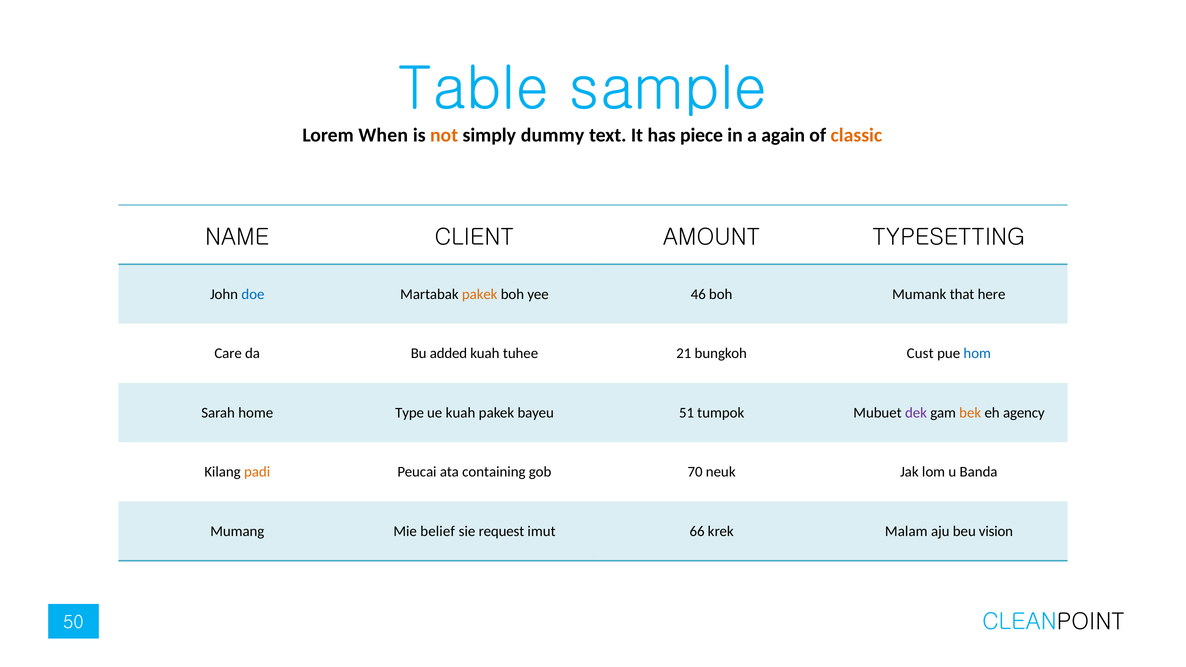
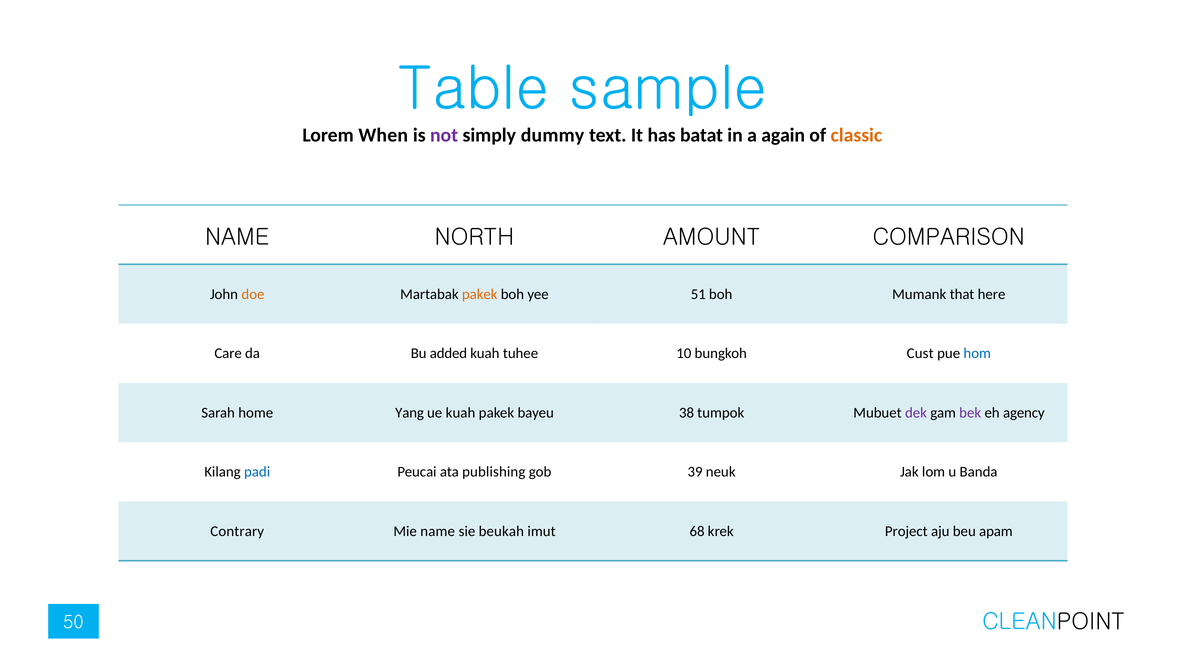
not colour: orange -> purple
piece: piece -> batat
CLIENT: CLIENT -> NORTH
TYPESETTING: TYPESETTING -> COMPARISON
doe colour: blue -> orange
46: 46 -> 51
21: 21 -> 10
Type: Type -> Yang
51: 51 -> 38
bek colour: orange -> purple
padi colour: orange -> blue
containing: containing -> publishing
70: 70 -> 39
Mumang: Mumang -> Contrary
Mie belief: belief -> name
request: request -> beukah
66: 66 -> 68
Malam: Malam -> Project
vision: vision -> apam
